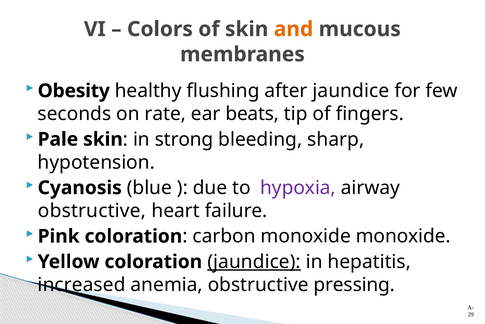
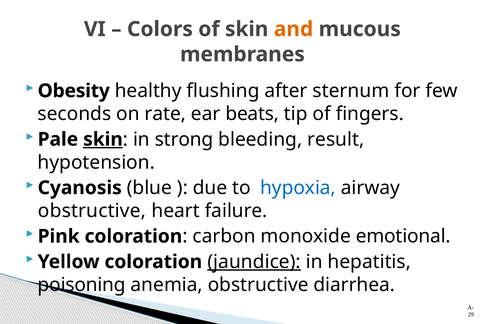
after jaundice: jaundice -> sternum
skin at (103, 139) underline: none -> present
sharp: sharp -> result
hypoxia colour: purple -> blue
monoxide monoxide: monoxide -> emotional
increased: increased -> poisoning
pressing: pressing -> diarrhea
